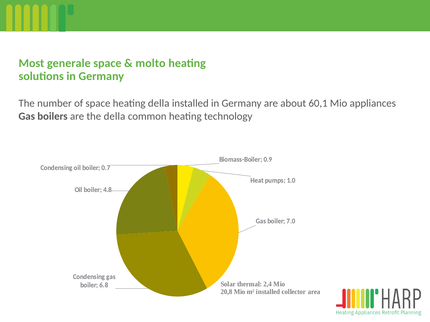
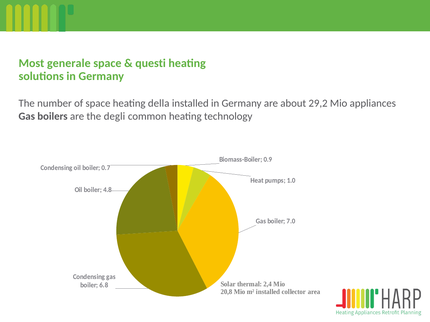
molto: molto -> questi
60,1: 60,1 -> 29,2
the della: della -> degli
